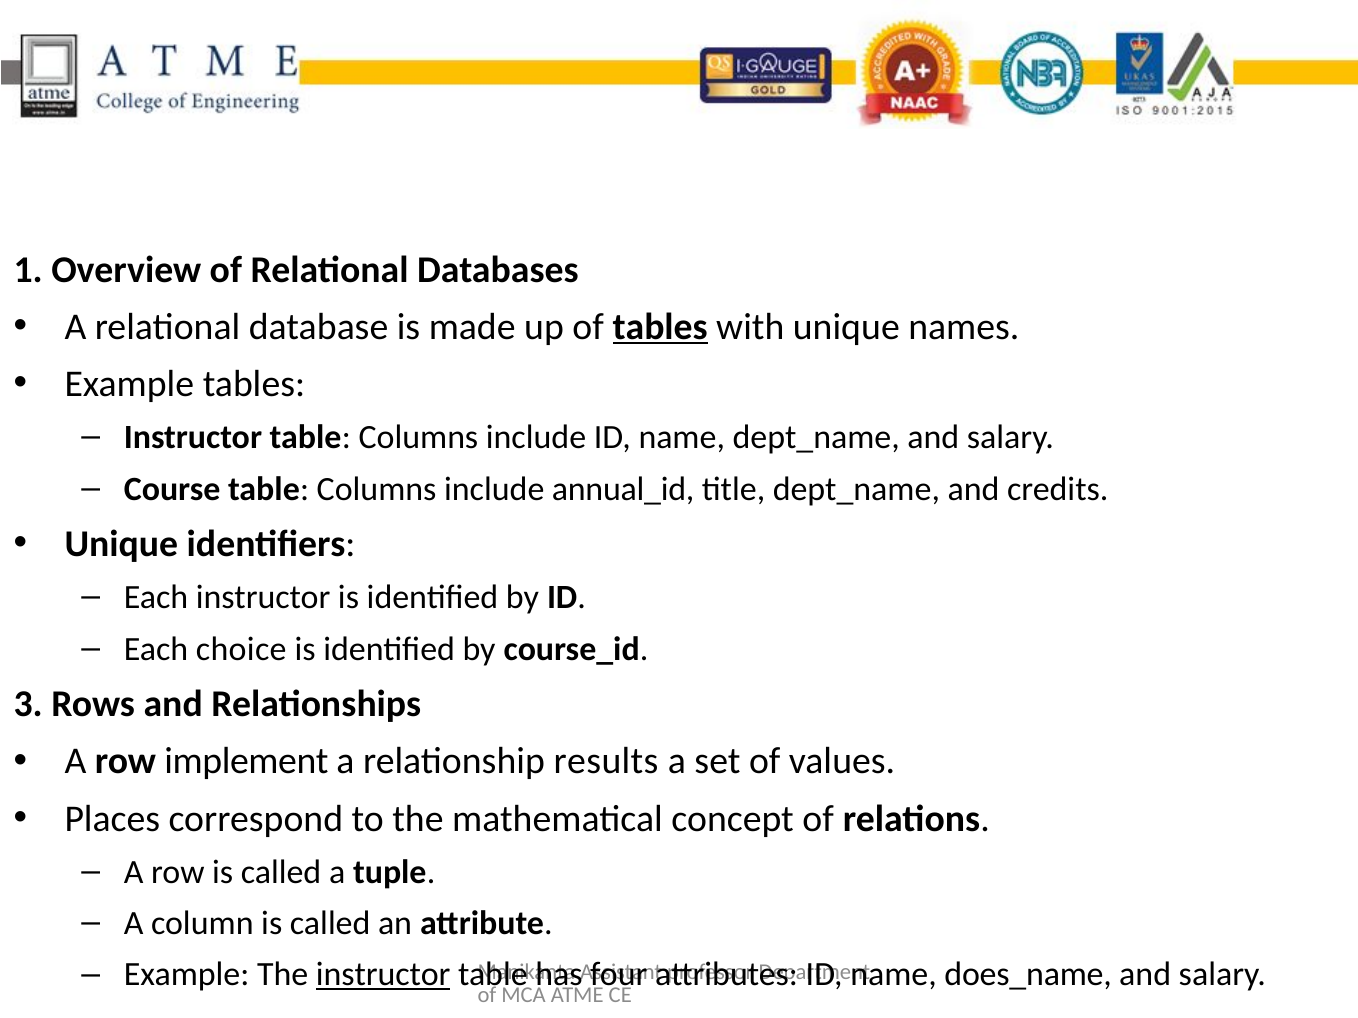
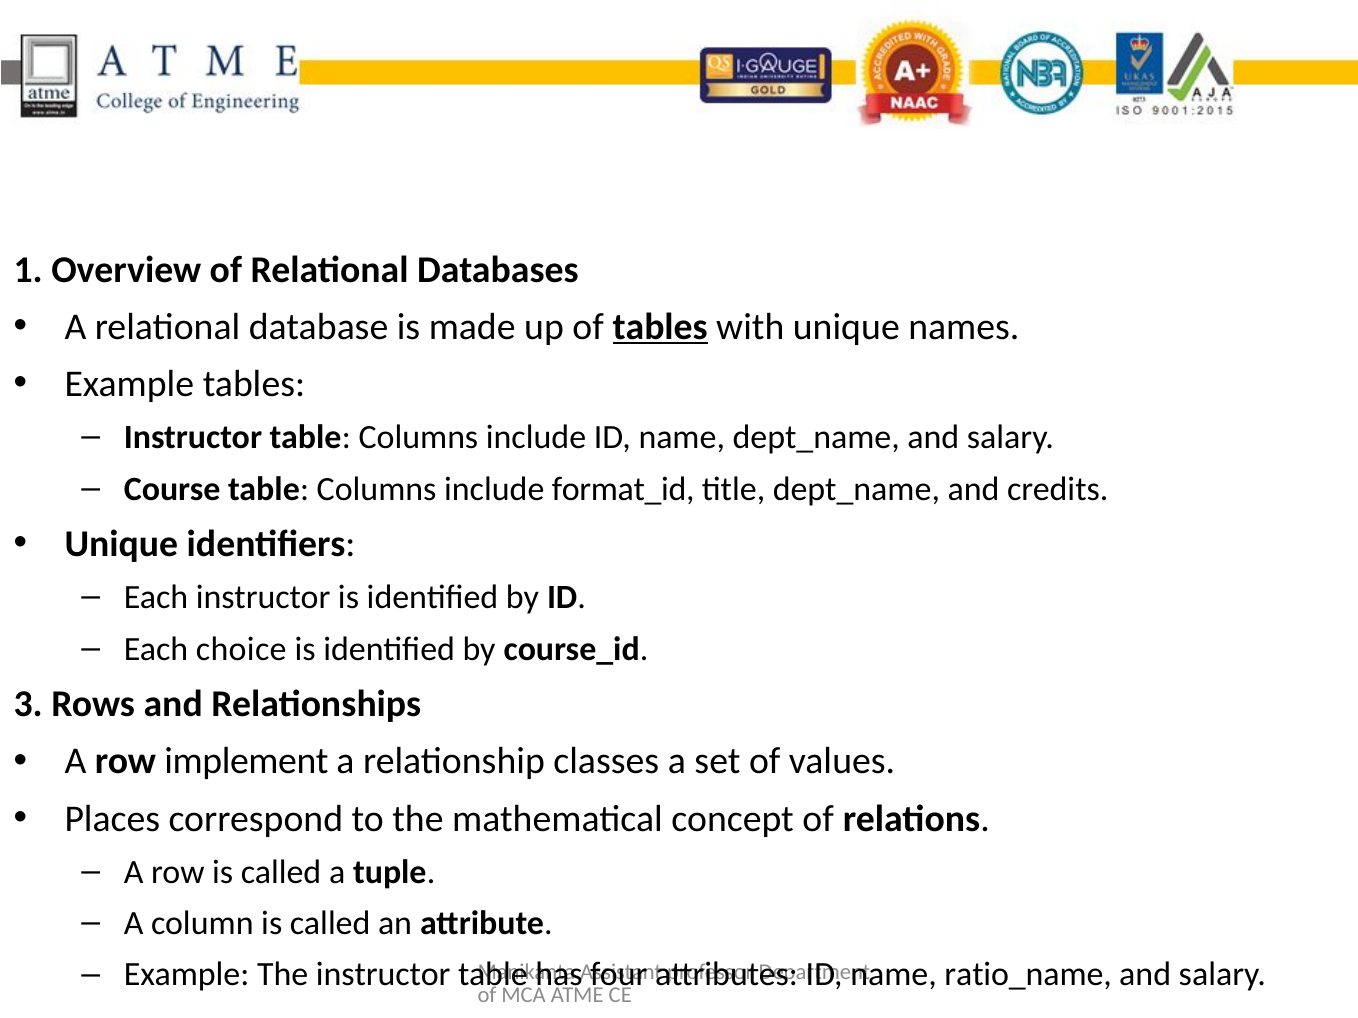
annual_id: annual_id -> format_id
results: results -> classes
instructor at (383, 975) underline: present -> none
does_name: does_name -> ratio_name
